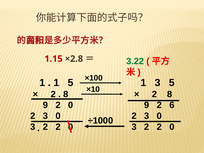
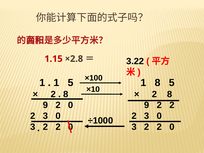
3.22 colour: green -> black
1 3: 3 -> 8
9 2 6: 6 -> 2
